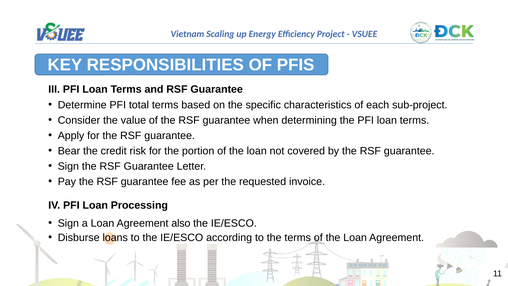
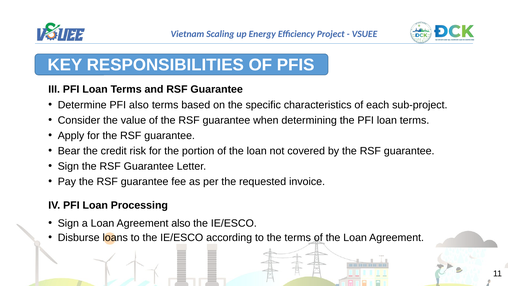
PFI total: total -> also
